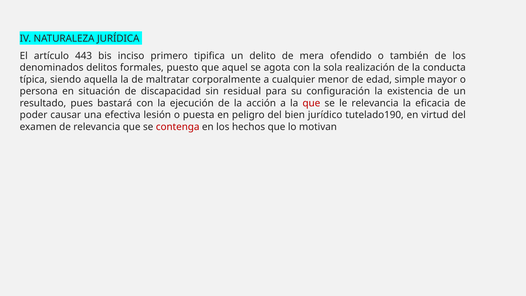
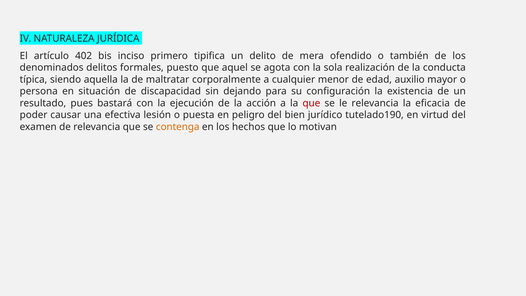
443: 443 -> 402
simple: simple -> auxilio
residual: residual -> dejando
contenga colour: red -> orange
